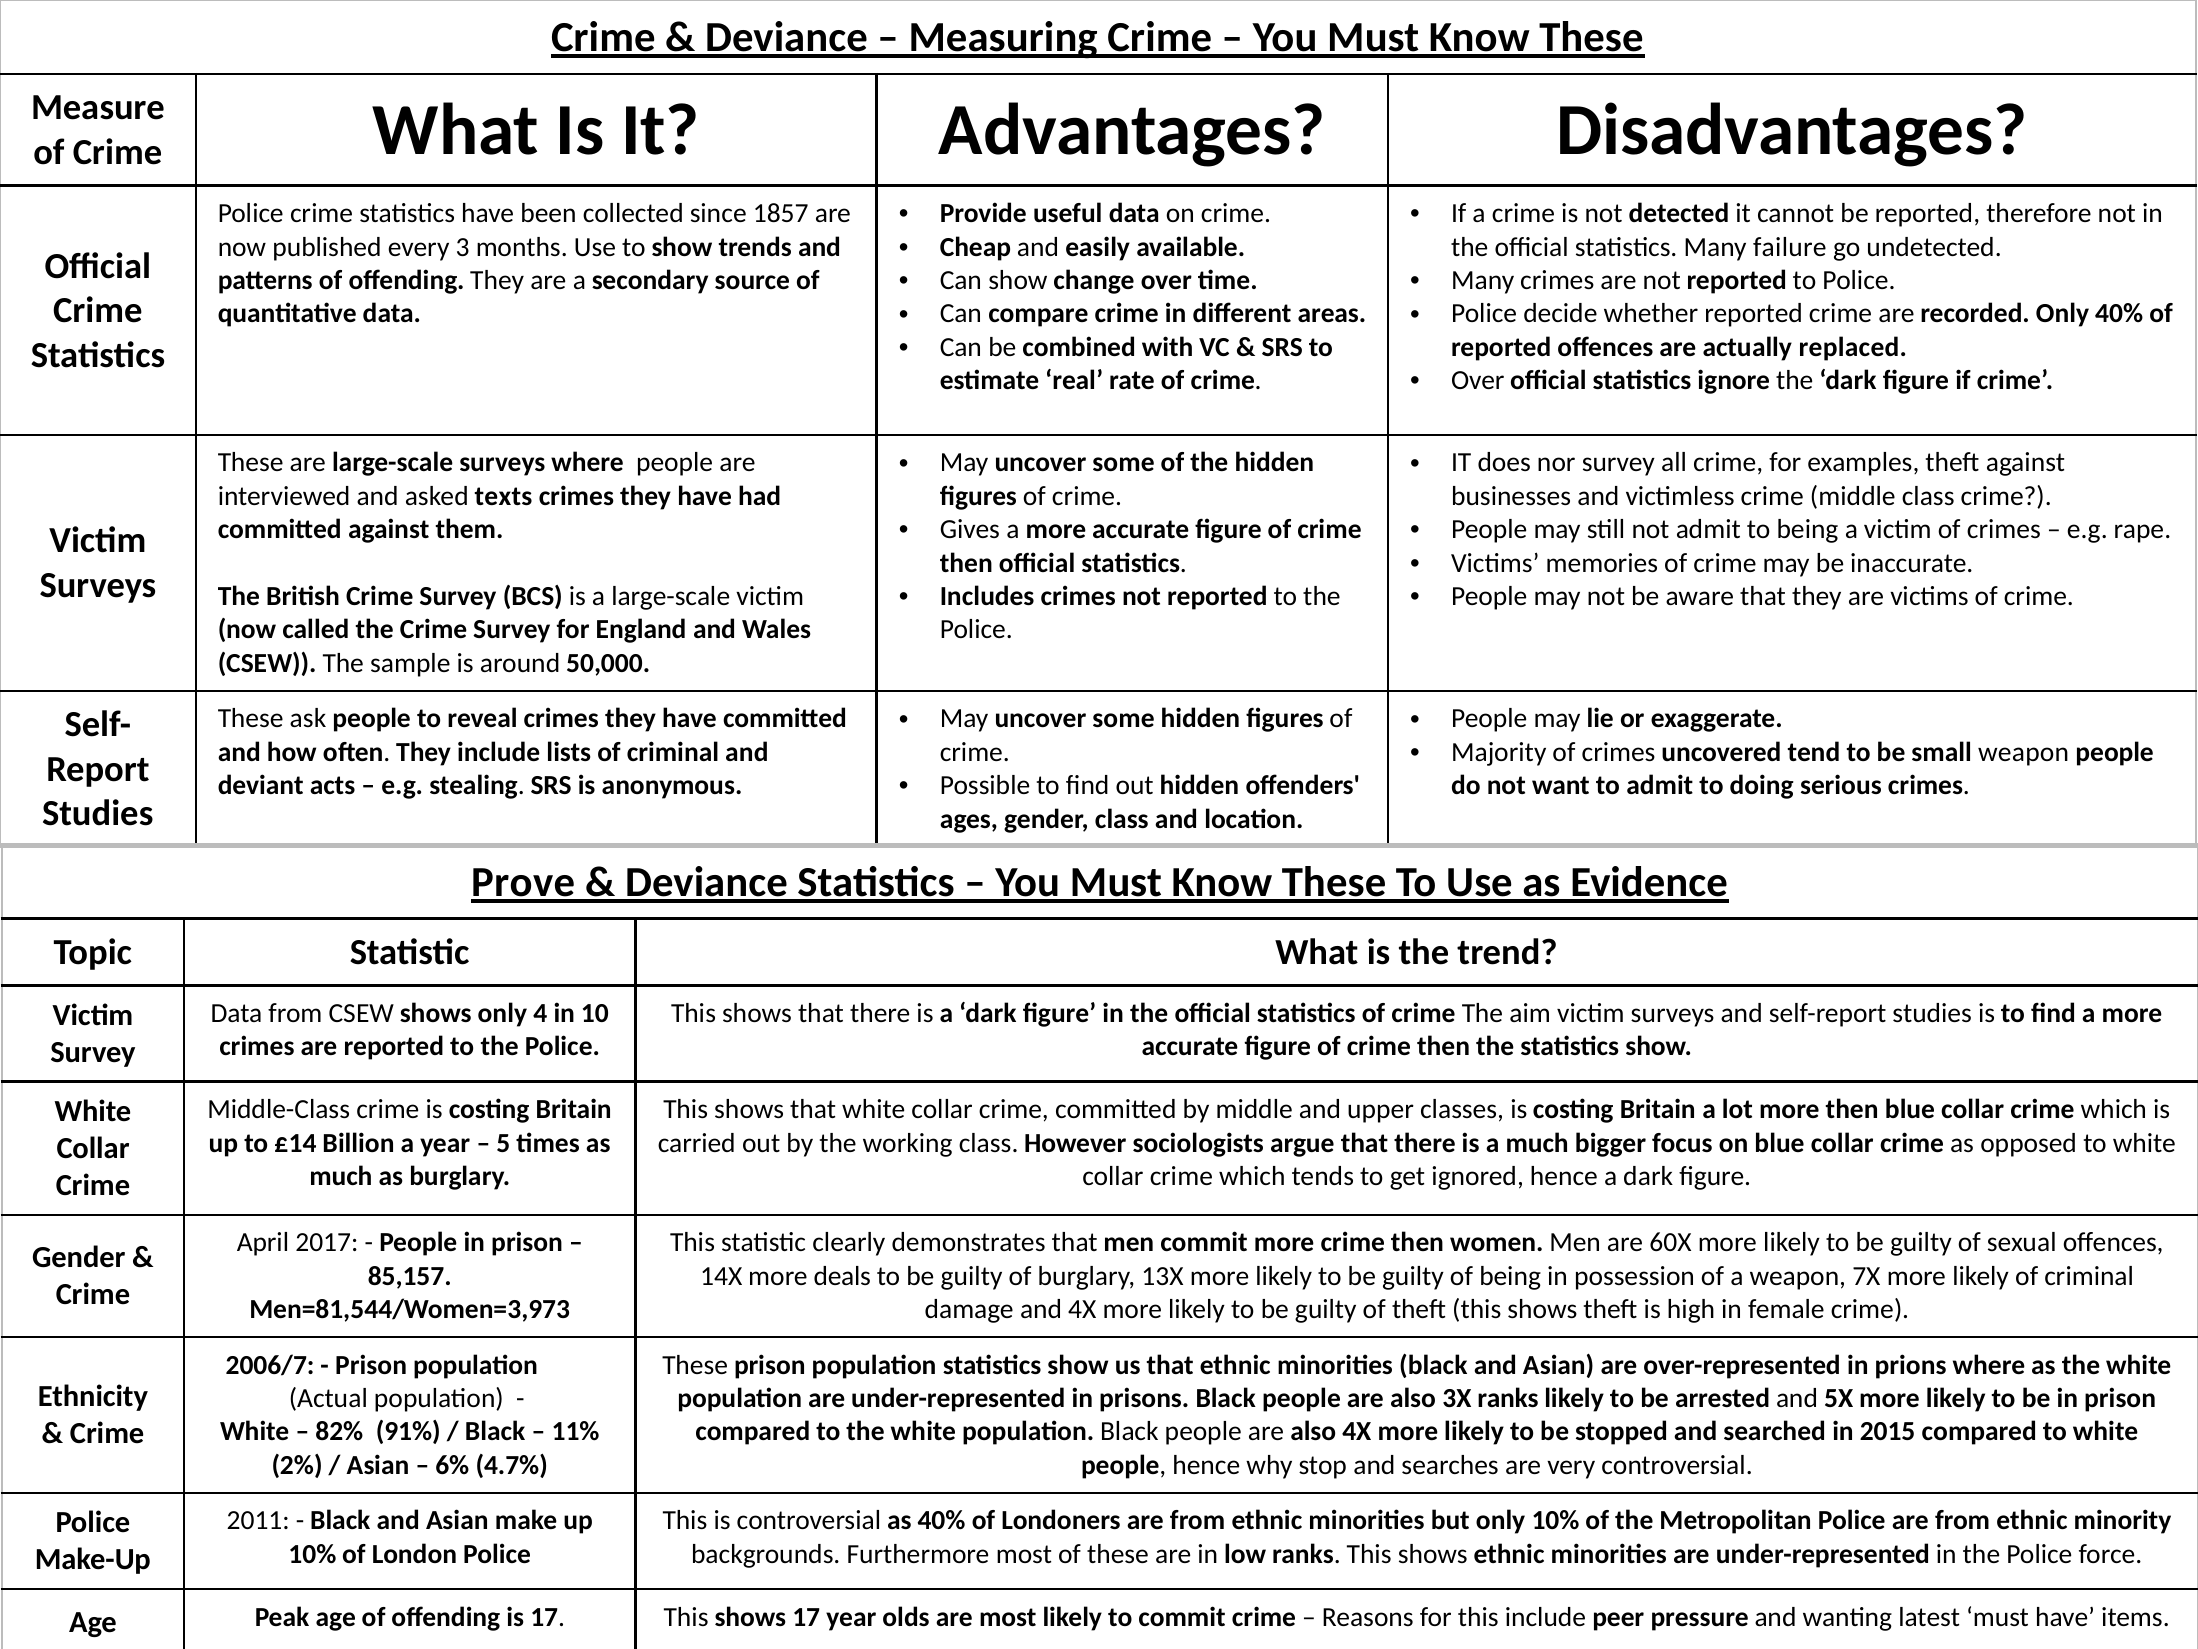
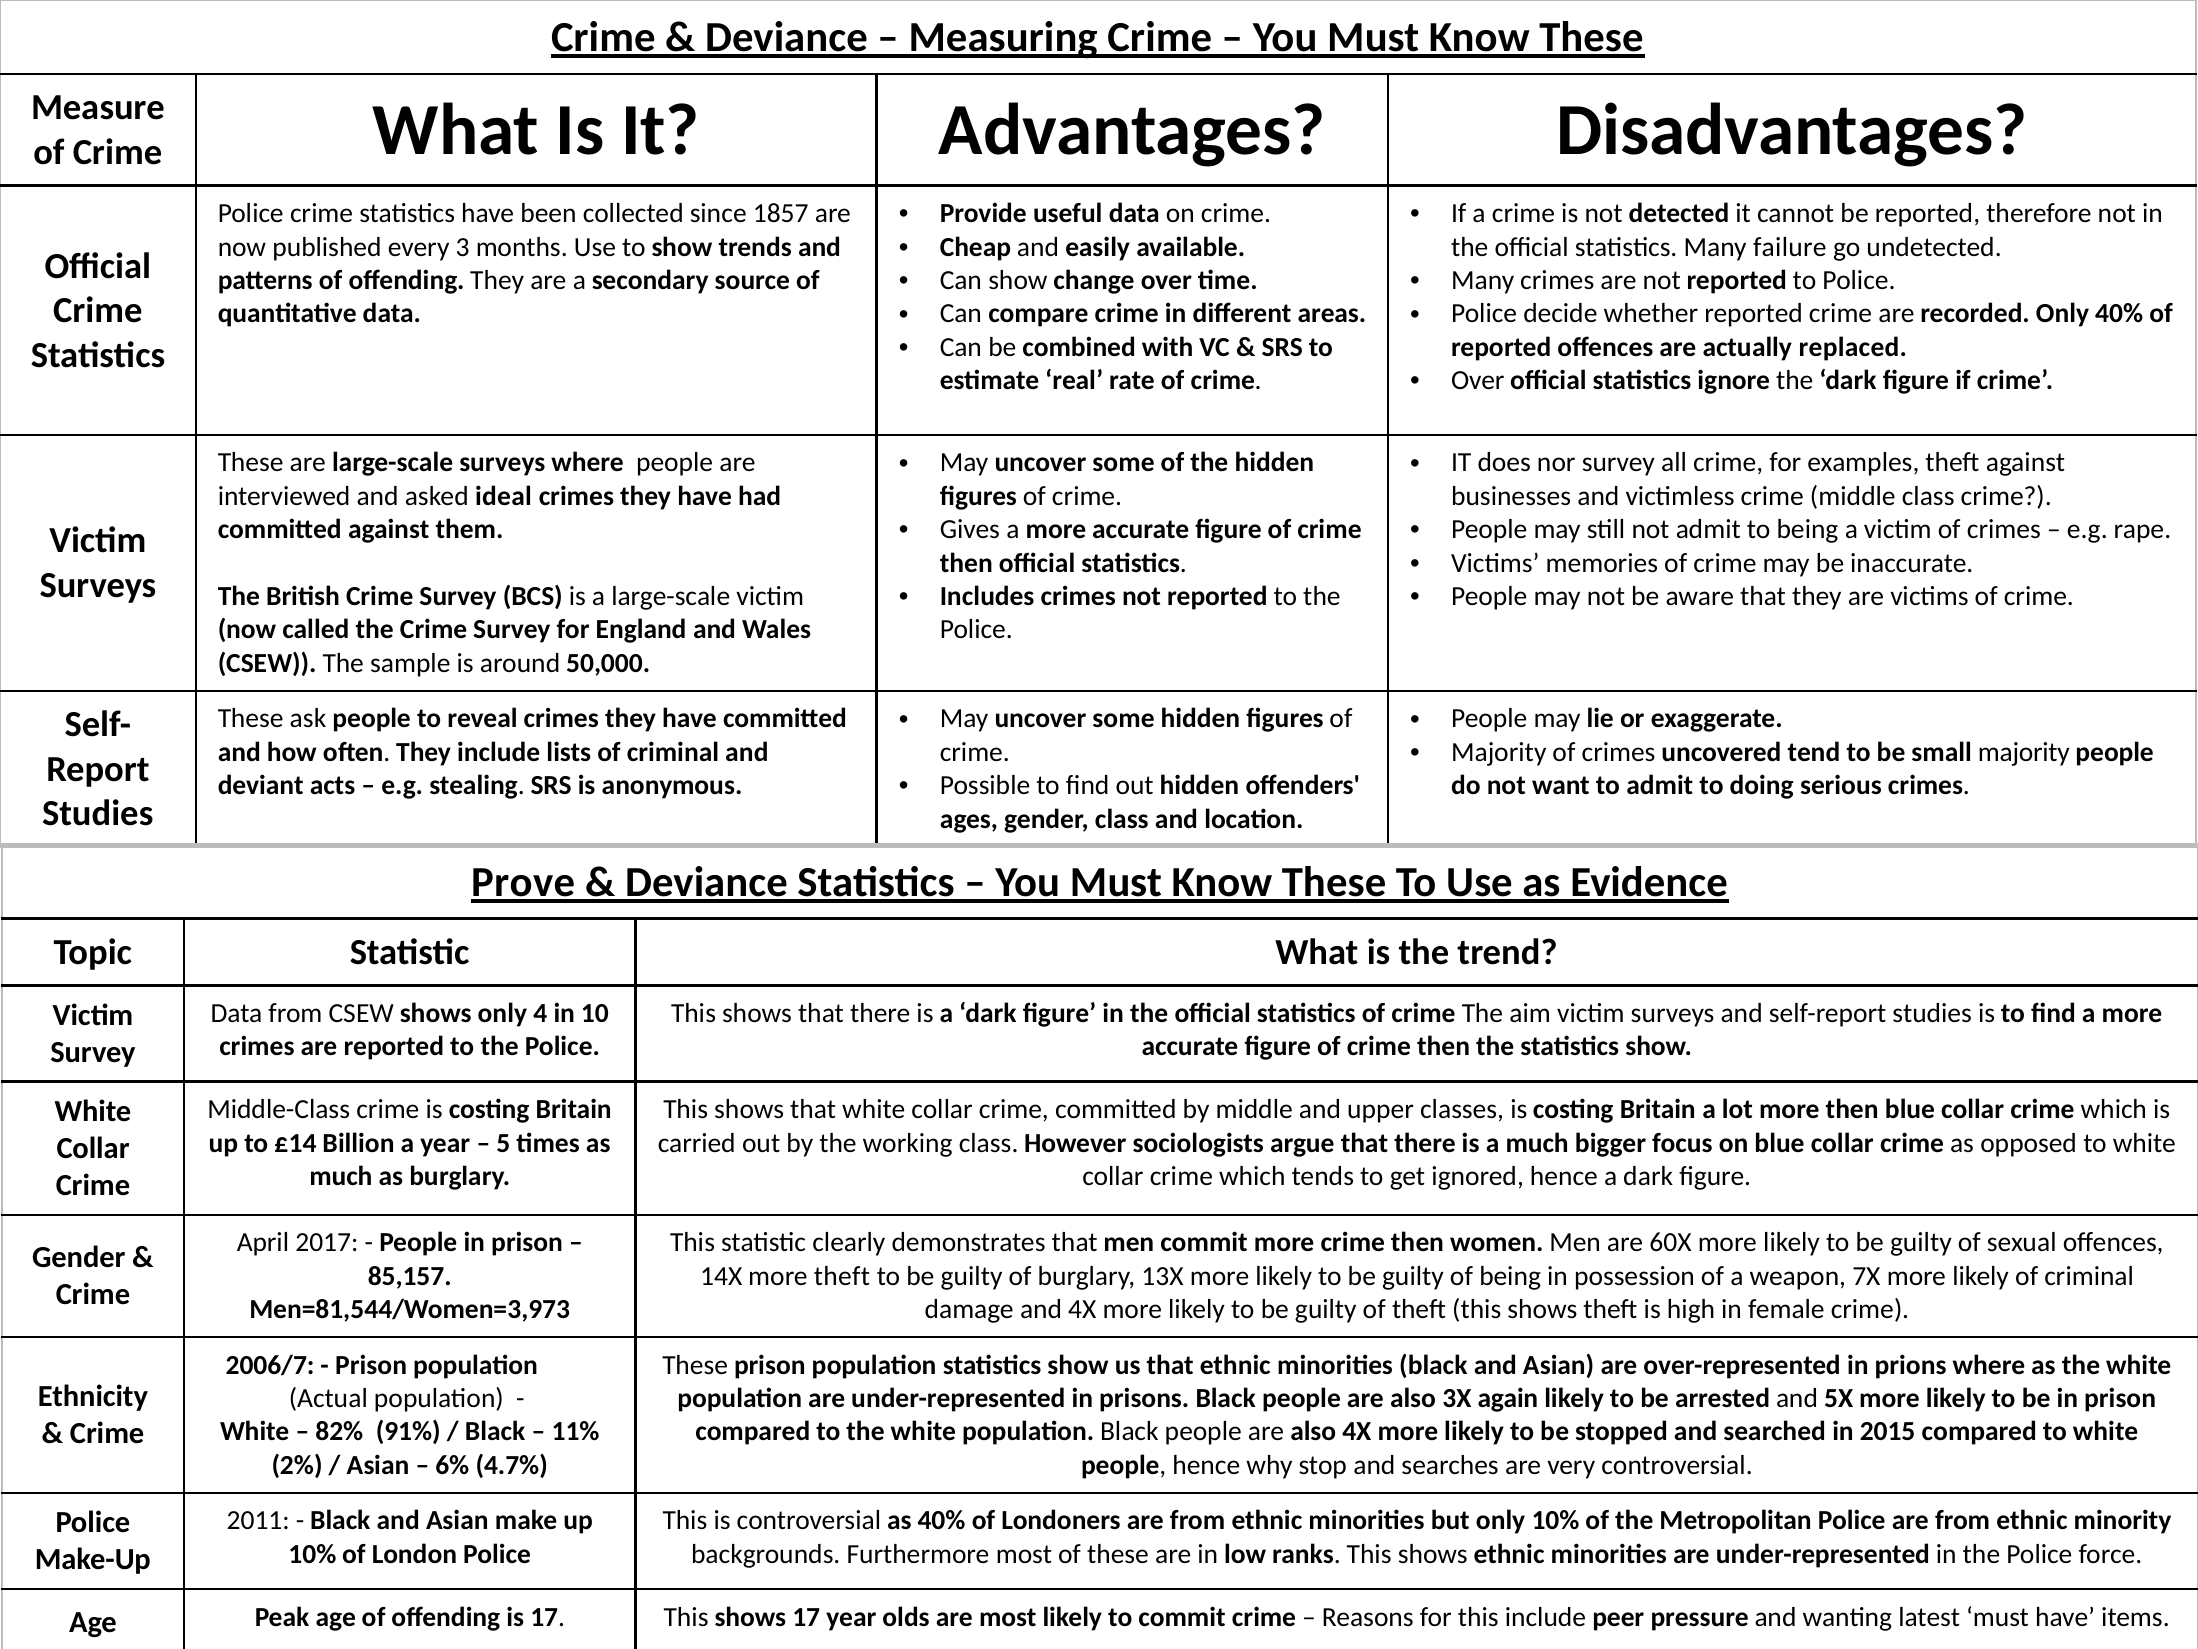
texts: texts -> ideal
small weapon: weapon -> majority
more deals: deals -> theft
3X ranks: ranks -> again
